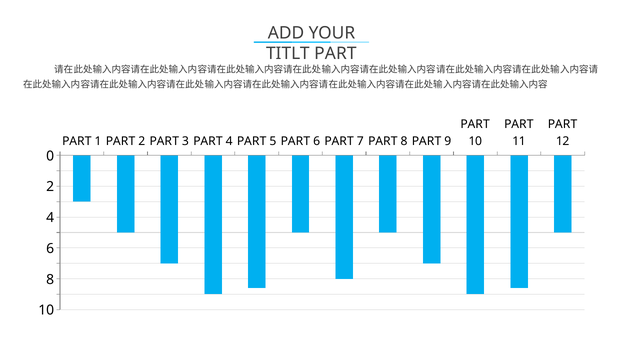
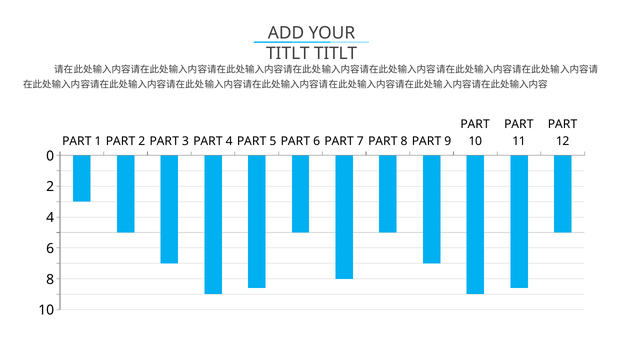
TITLT PART: PART -> TITLT
